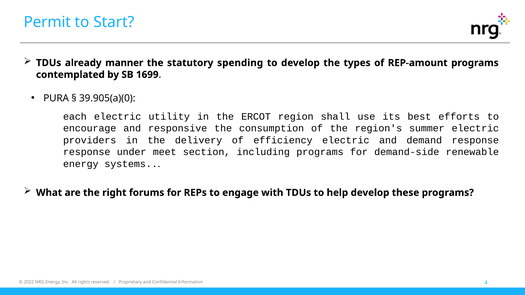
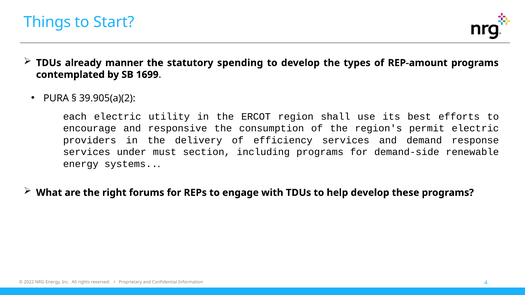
Permit: Permit -> Things
39.905(a)(0: 39.905(a)(0 -> 39.905(a)(2
summer: summer -> permit
efficiency electric: electric -> services
response at (87, 152): response -> services
meet: meet -> must
